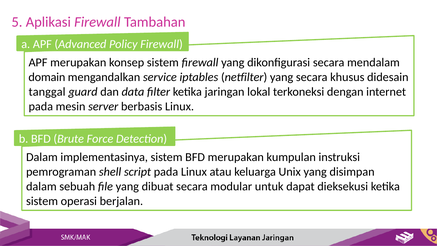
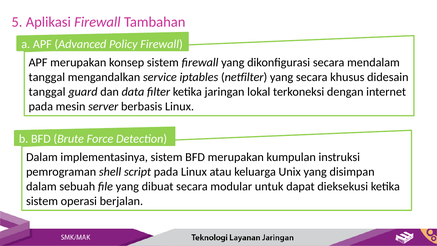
domain at (47, 77): domain -> tanggal
